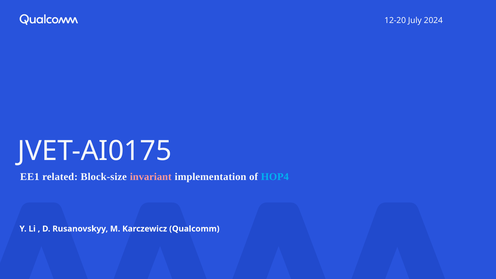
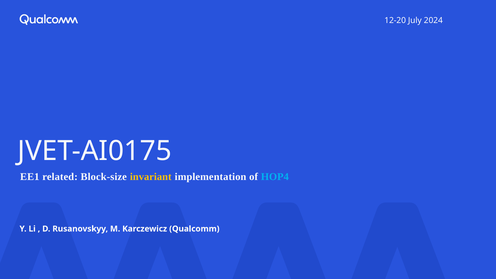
invariant colour: pink -> yellow
